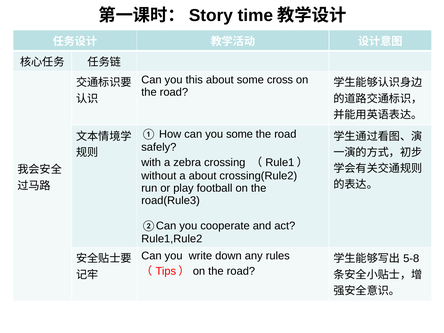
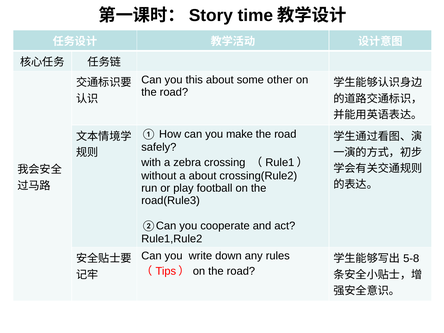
cross: cross -> other
you some: some -> make
